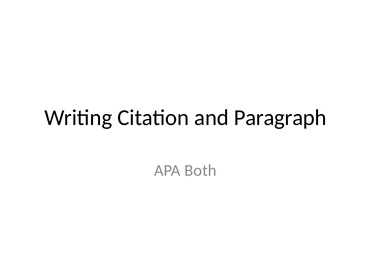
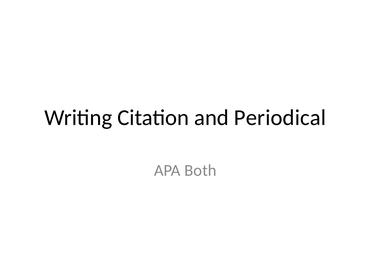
Paragraph: Paragraph -> Periodical
